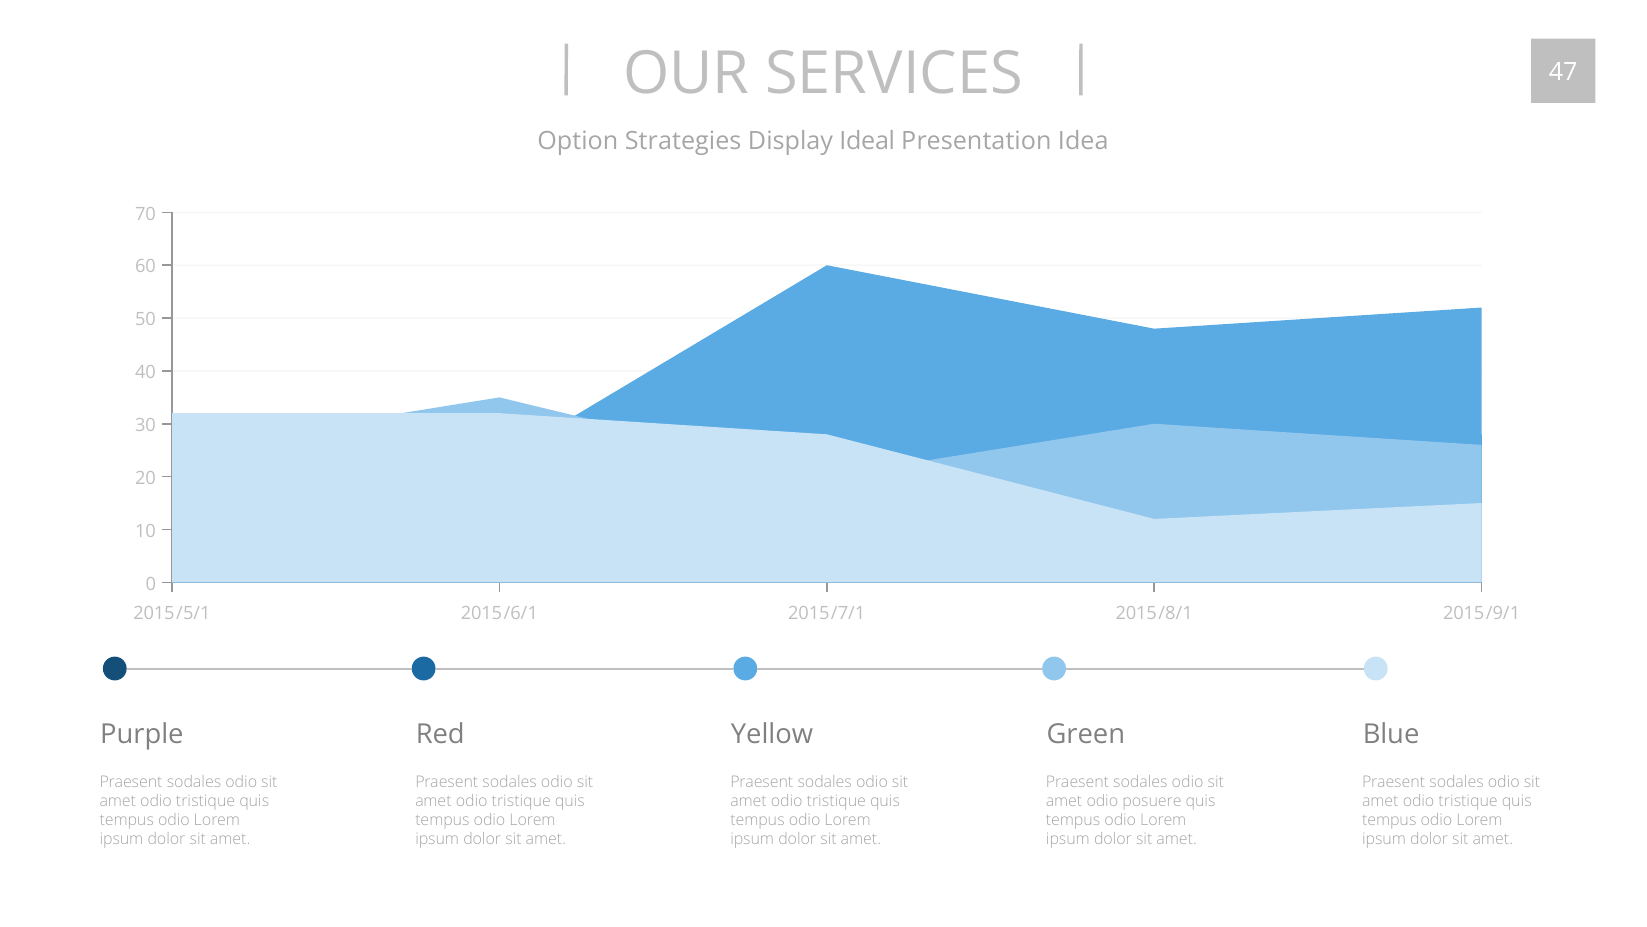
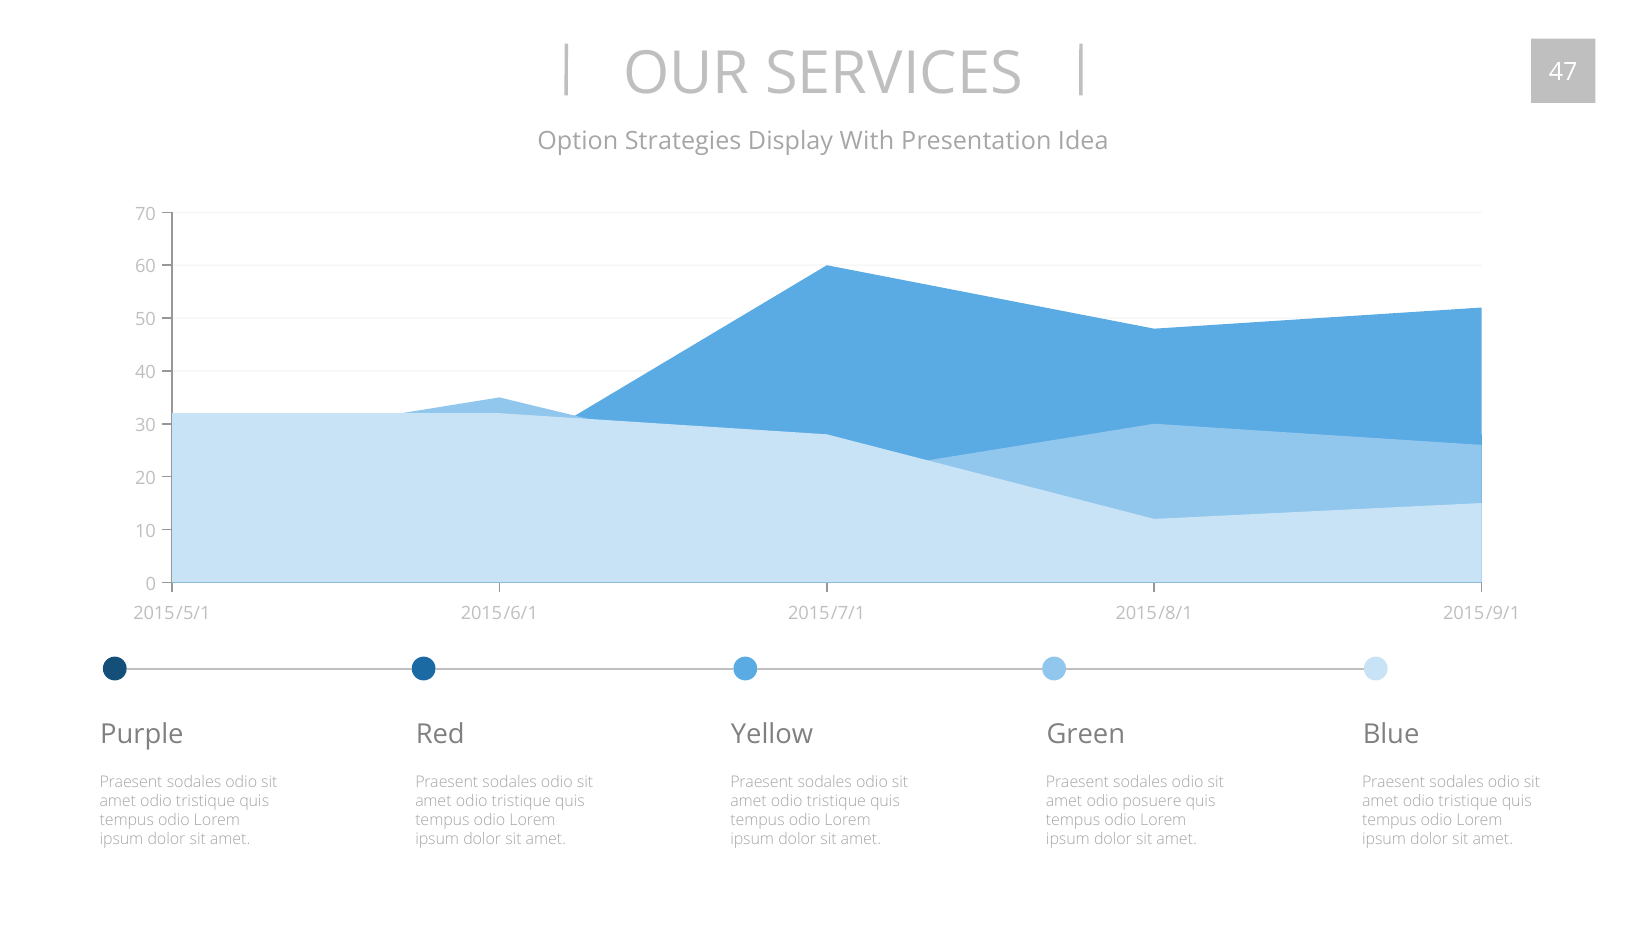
Ideal: Ideal -> With
